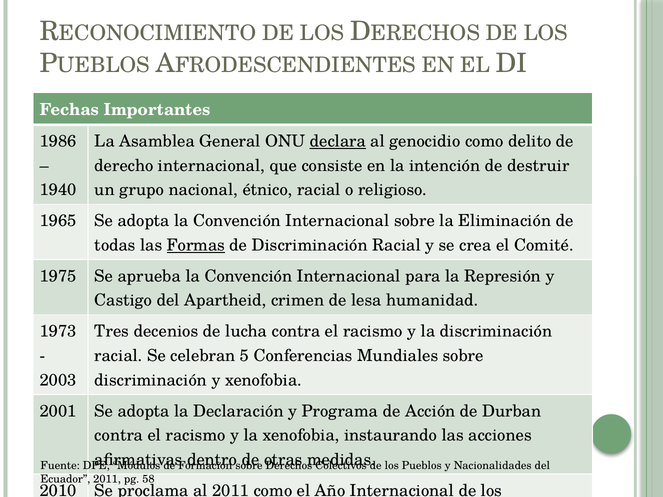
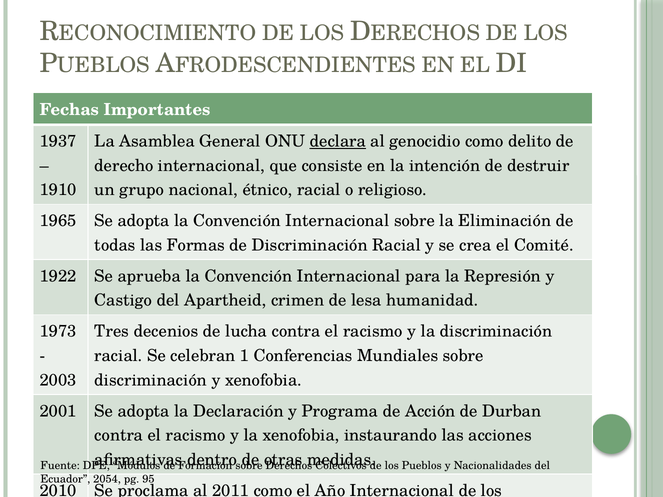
1986: 1986 -> 1937
1940: 1940 -> 1910
Formas underline: present -> none
1975: 1975 -> 1922
5: 5 -> 1
Ecuador 2011: 2011 -> 2054
58: 58 -> 95
